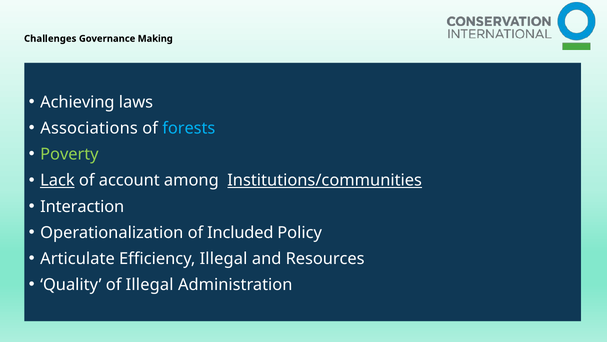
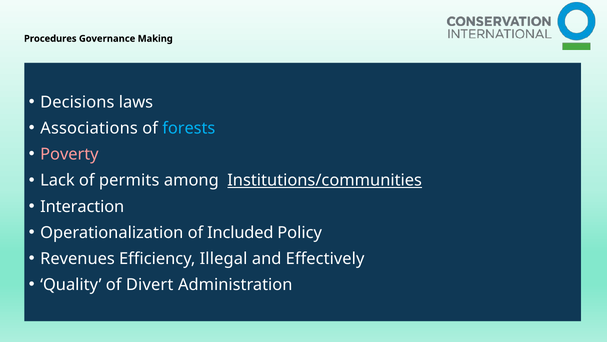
Challenges: Challenges -> Procedures
Achieving: Achieving -> Decisions
Poverty colour: light green -> pink
Lack underline: present -> none
account: account -> permits
Articulate: Articulate -> Revenues
Resources: Resources -> Effectively
of Illegal: Illegal -> Divert
